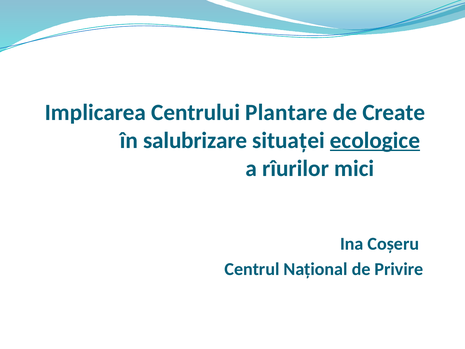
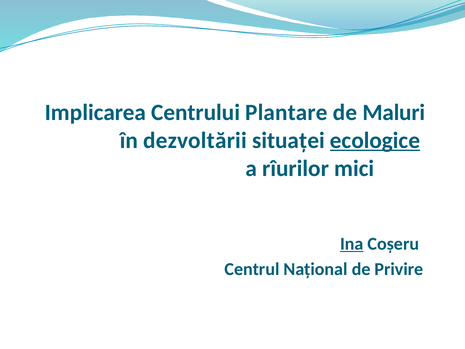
Create: Create -> Maluri
salubrizare: salubrizare -> dezvoltării
Ina underline: none -> present
